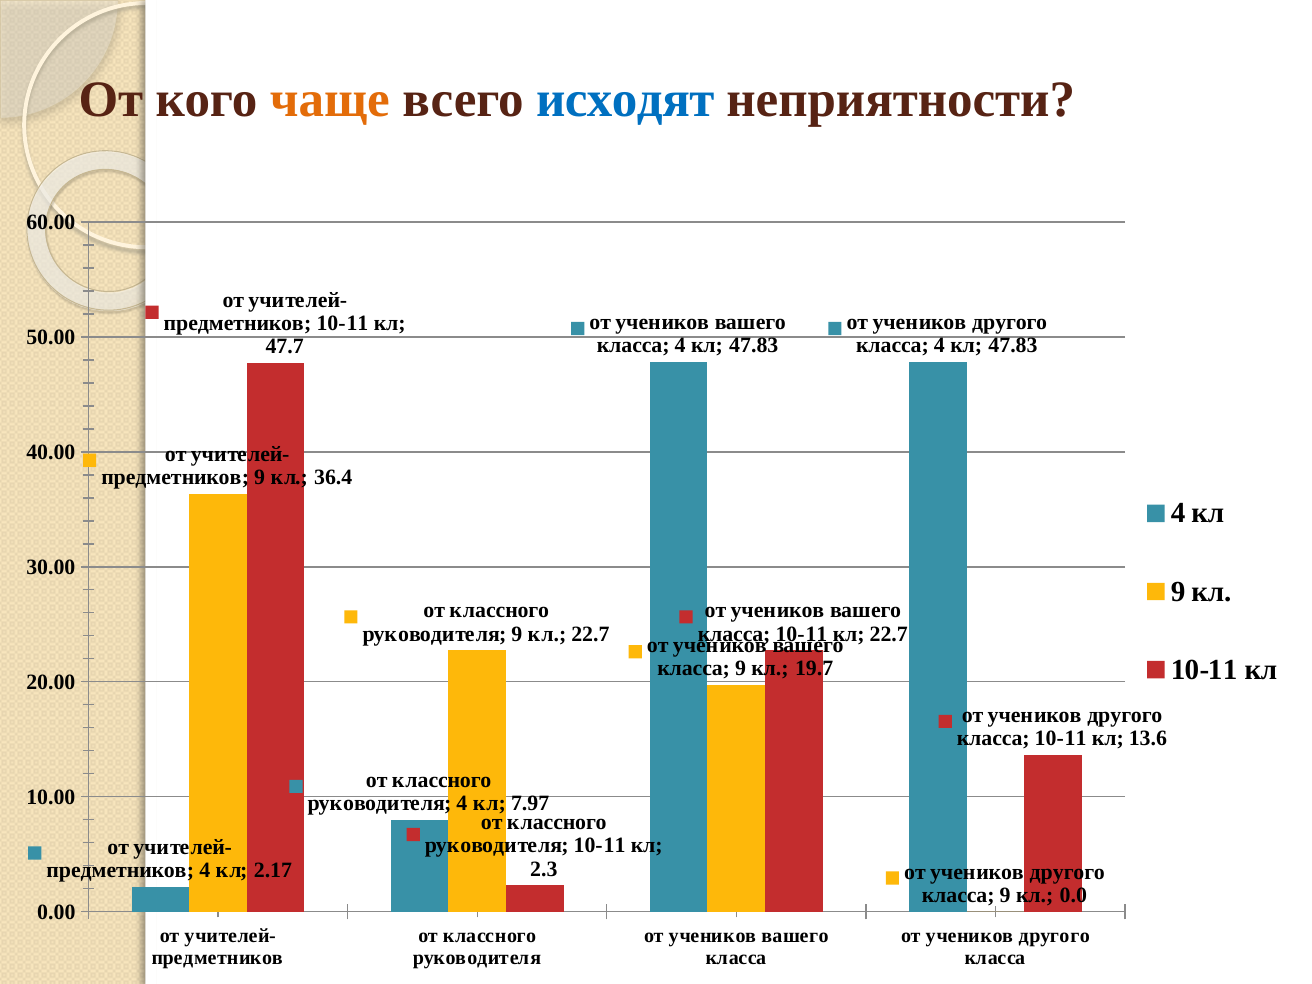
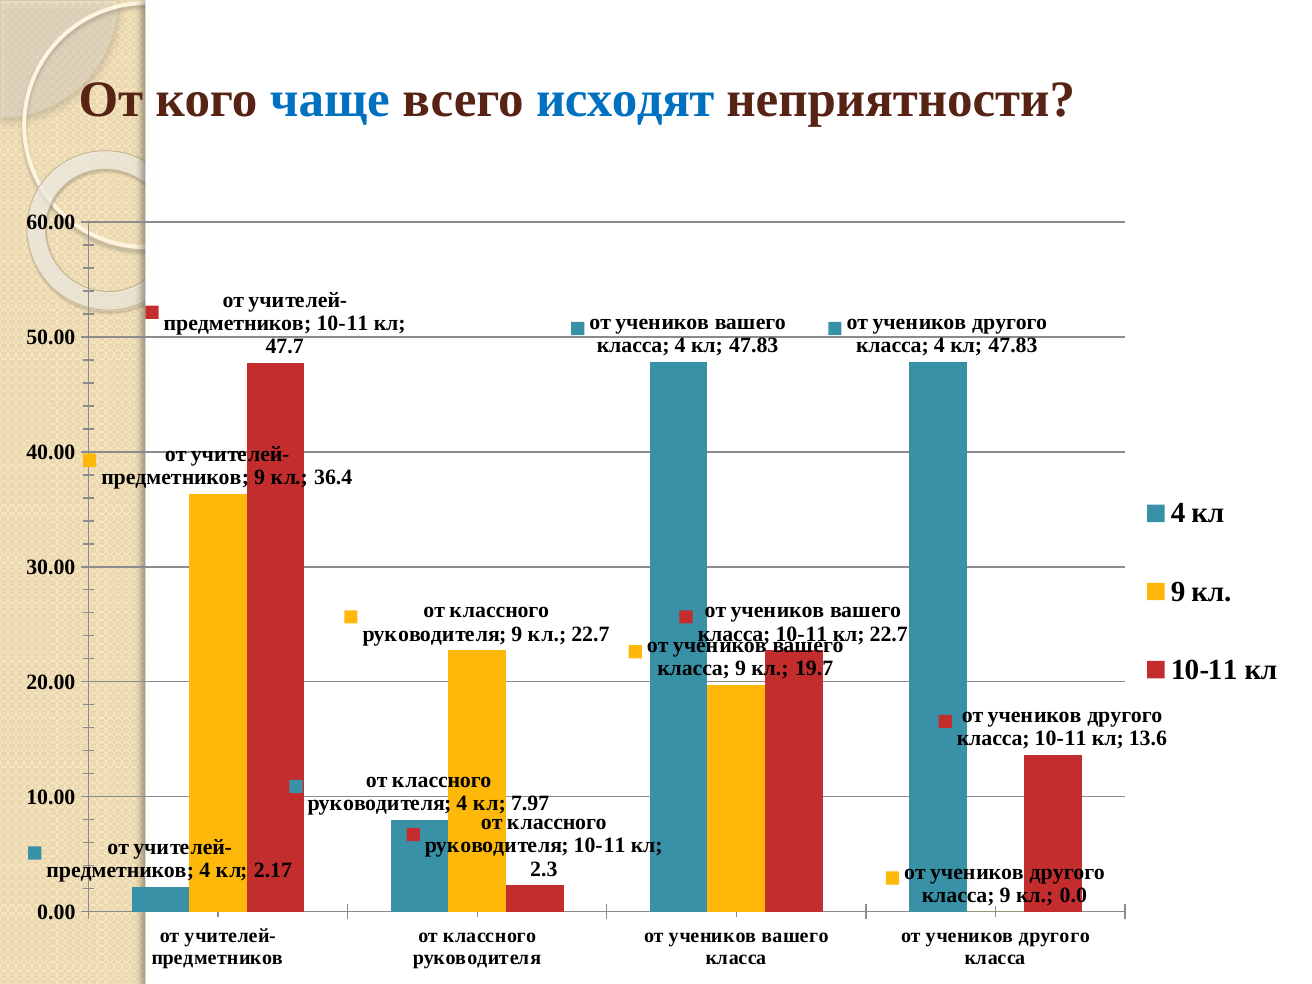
чаще colour: orange -> blue
